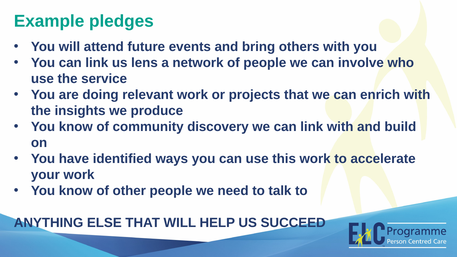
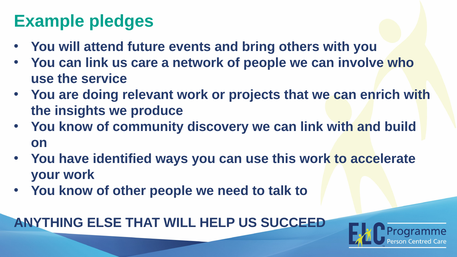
lens: lens -> care
